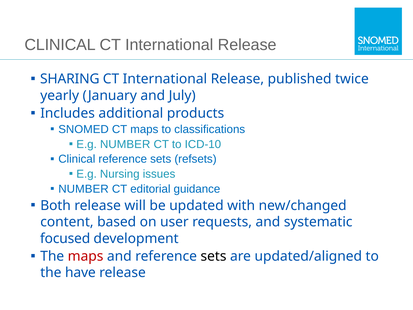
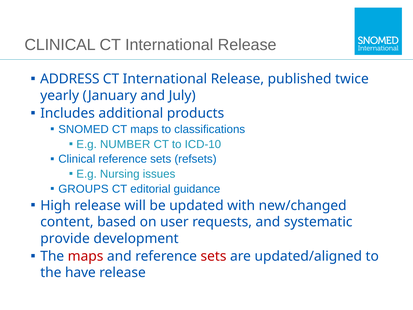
SHARING: SHARING -> ADDRESS
NUMBER at (83, 189): NUMBER -> GROUPS
Both: Both -> High
focused: focused -> provide
sets at (214, 256) colour: black -> red
